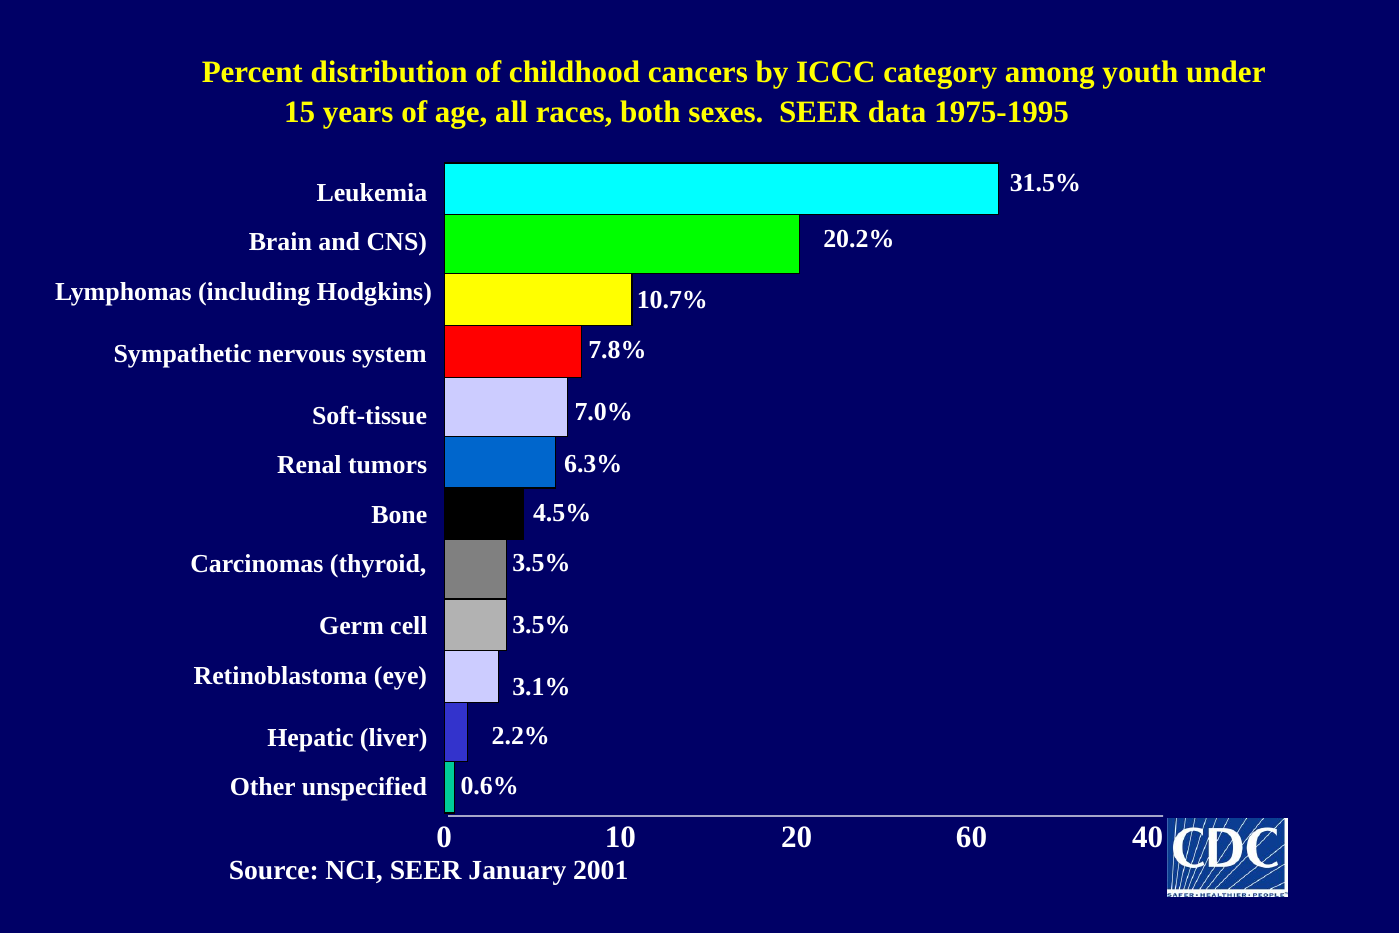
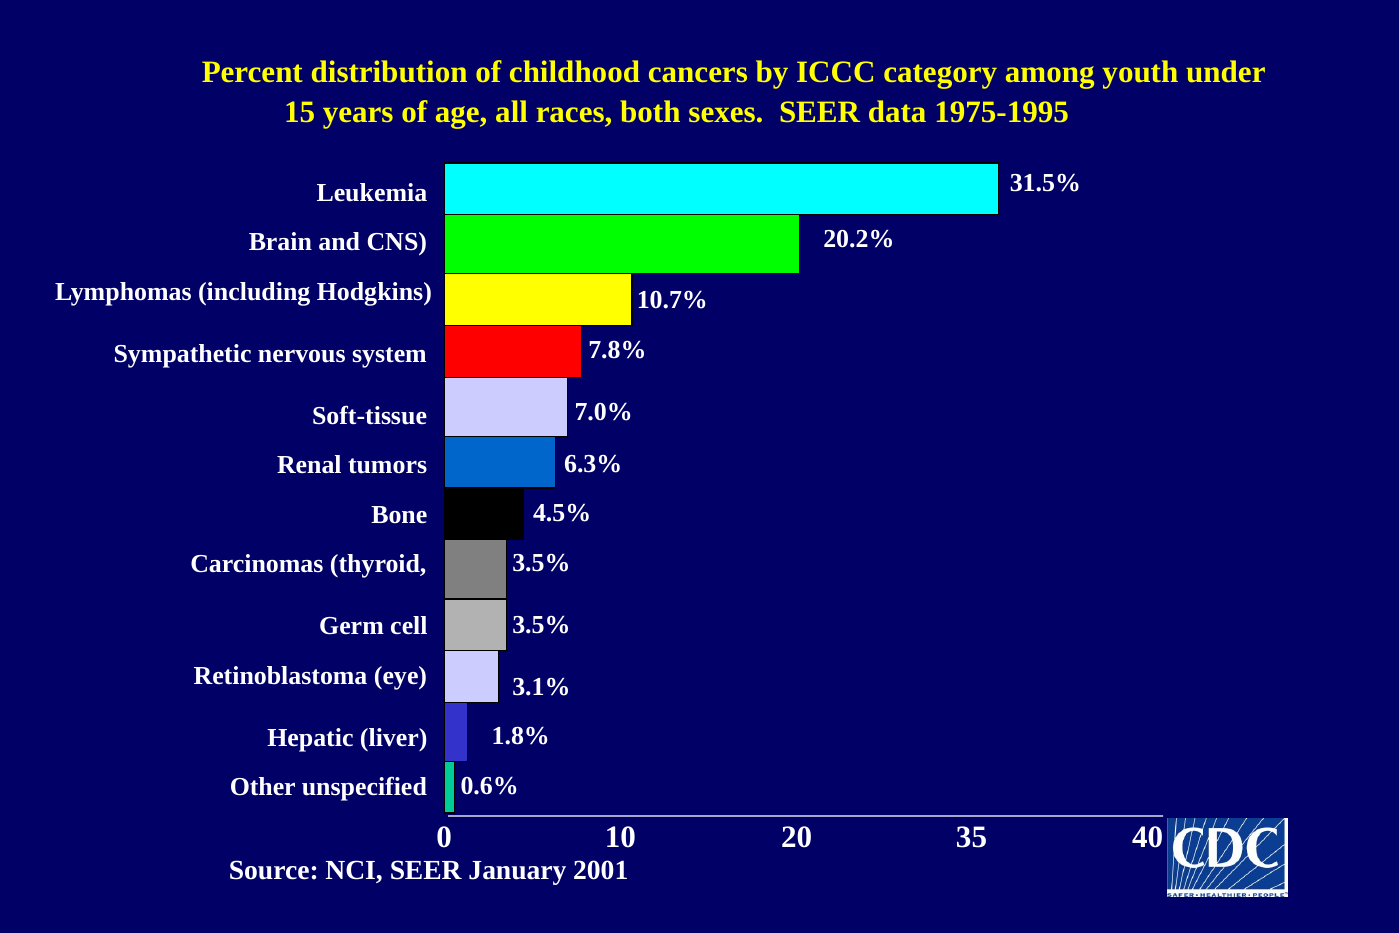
2.2%: 2.2% -> 1.8%
60: 60 -> 35
